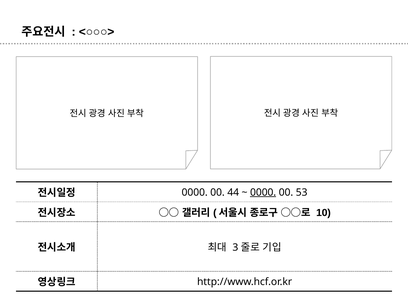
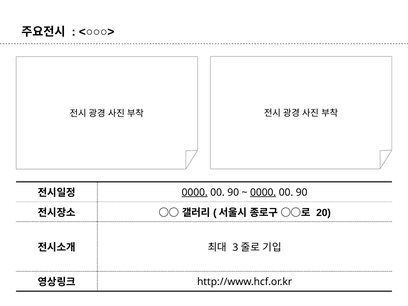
0000 at (195, 192) underline: none -> present
44 at (233, 192): 44 -> 90
53 at (302, 192): 53 -> 90
10: 10 -> 20
